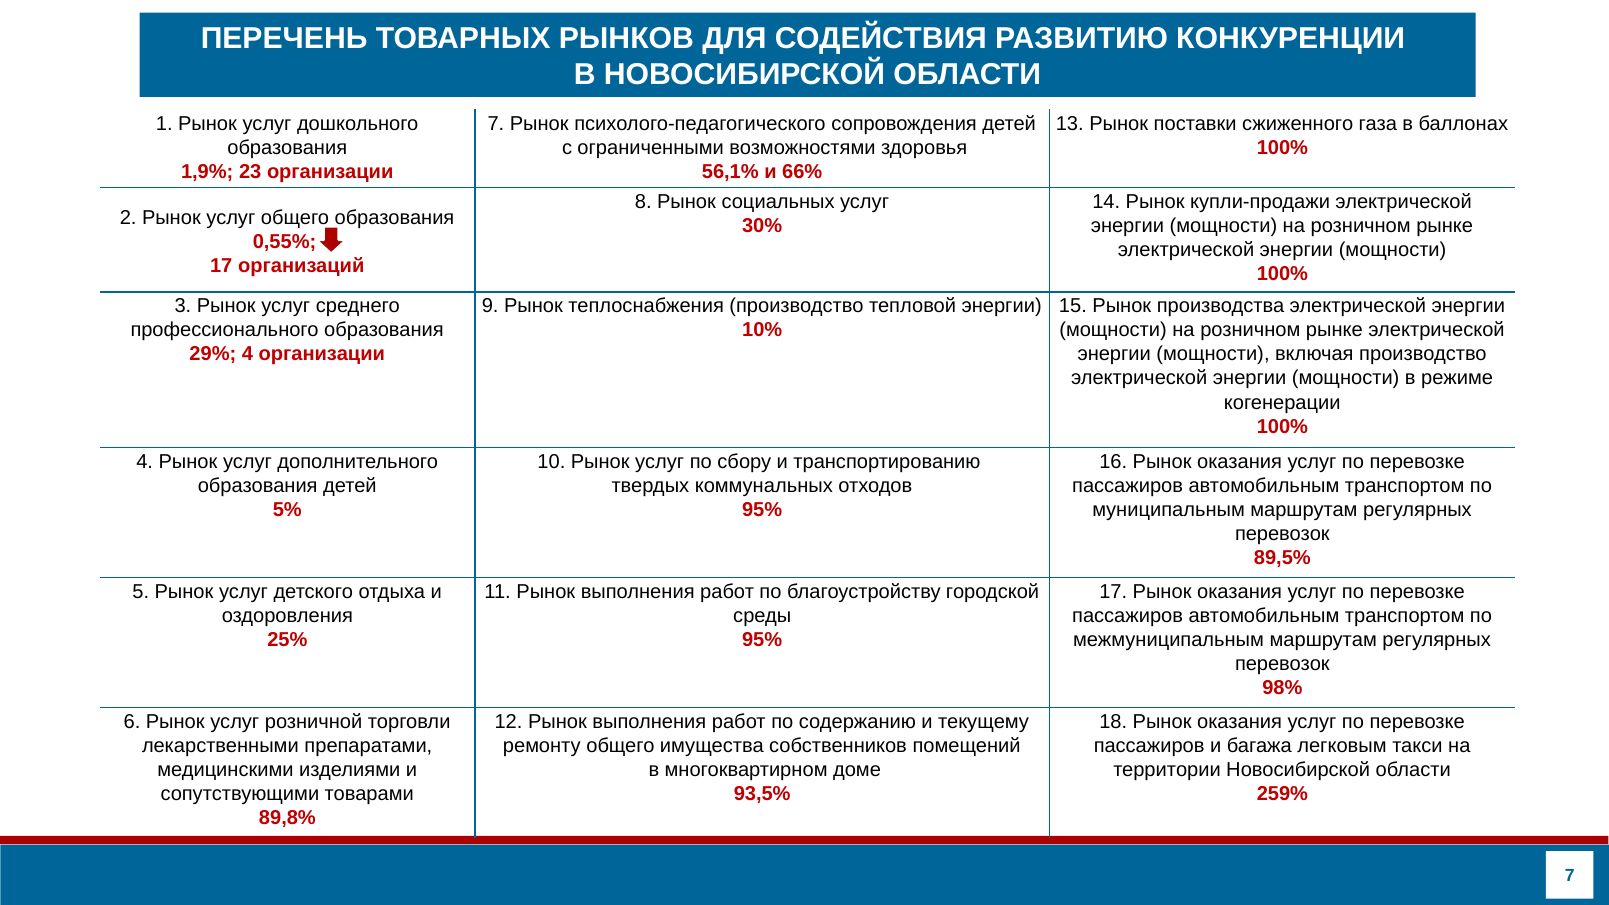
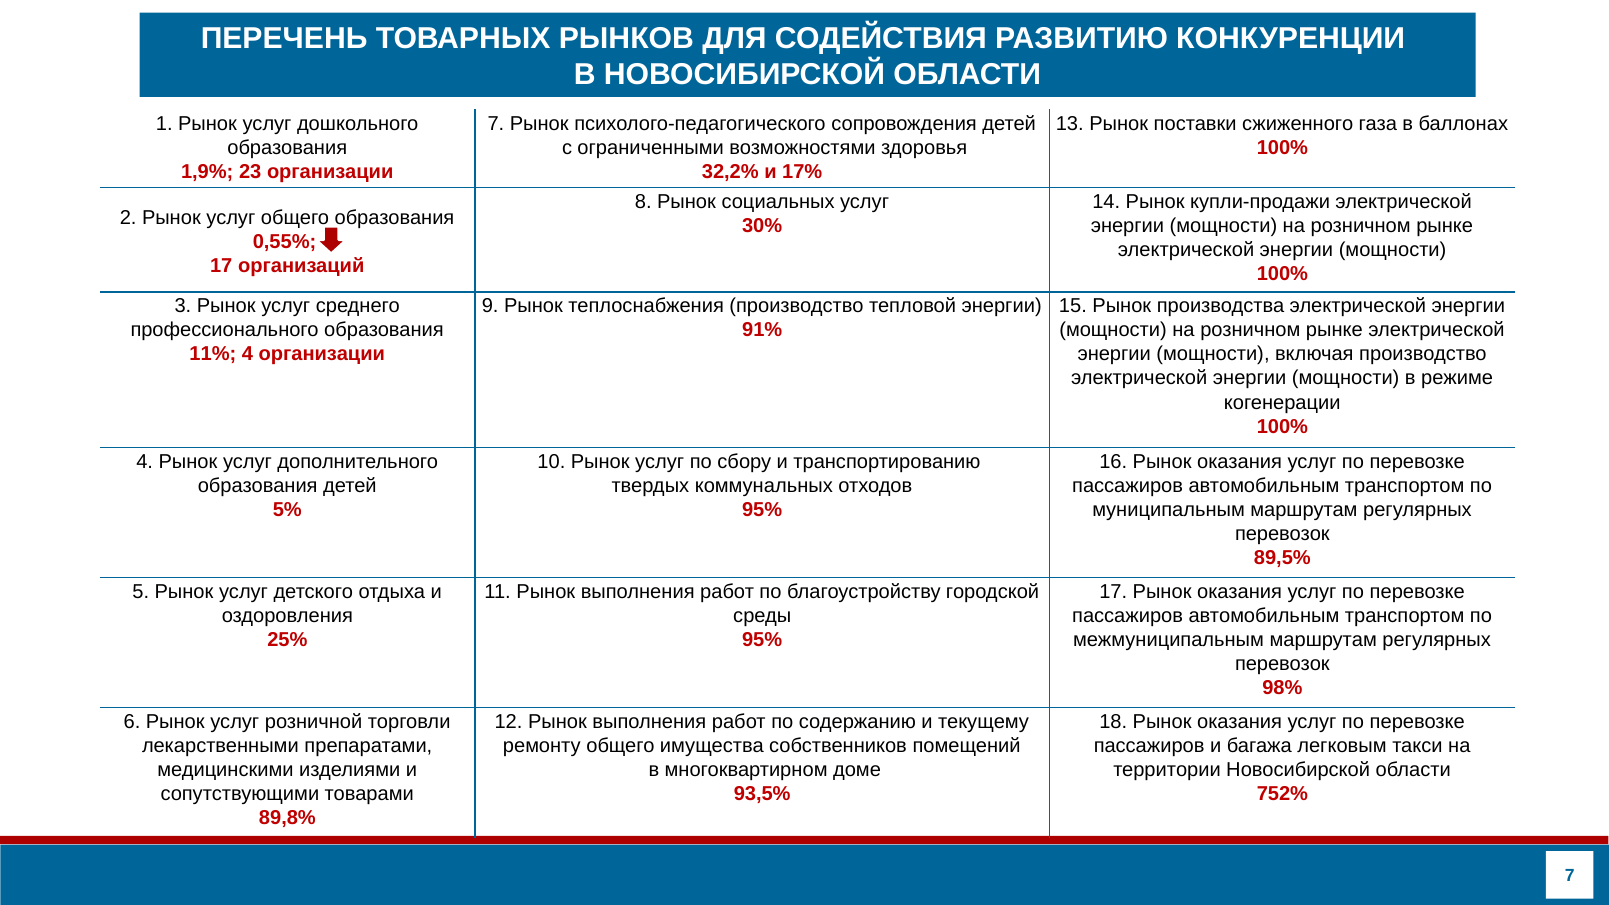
56,1%: 56,1% -> 32,2%
66%: 66% -> 17%
10%: 10% -> 91%
29%: 29% -> 11%
259%: 259% -> 752%
